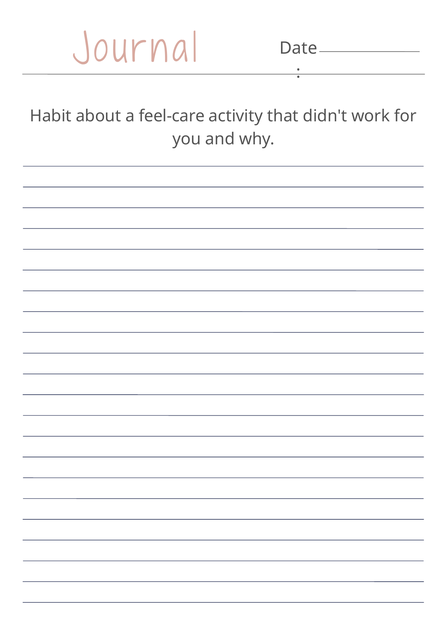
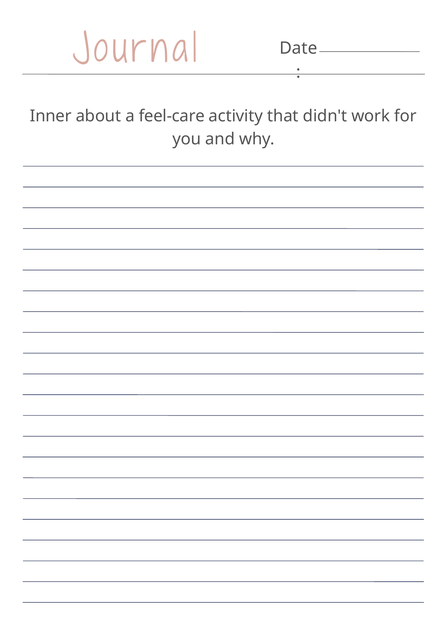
Habit: Habit -> Inner
